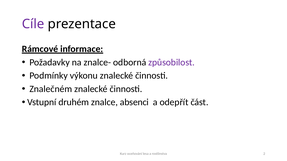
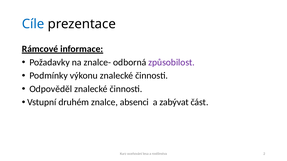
Cíle colour: purple -> blue
Znalečném: Znalečném -> Odpověděl
odepřít: odepřít -> zabývat
